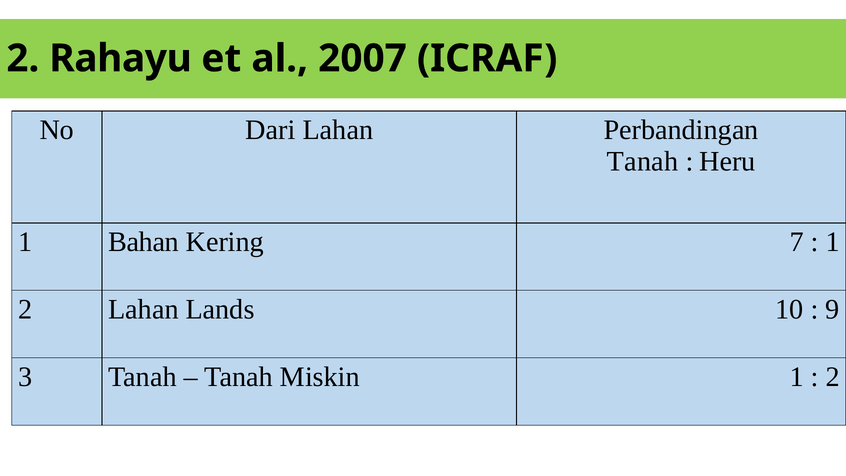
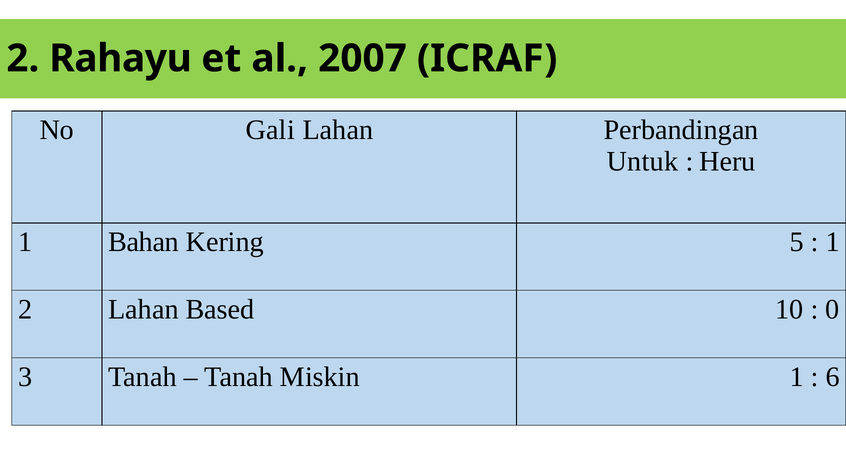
Dari: Dari -> Gali
Tanah at (643, 161): Tanah -> Untuk
7: 7 -> 5
Lands: Lands -> Based
9: 9 -> 0
2 at (833, 377): 2 -> 6
